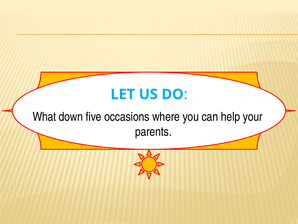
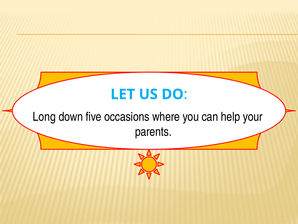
What: What -> Long
